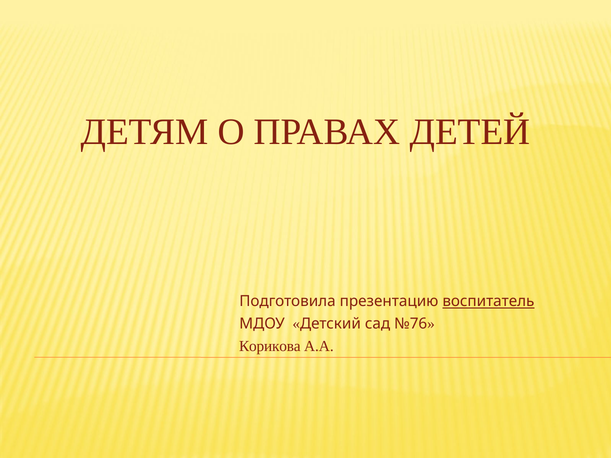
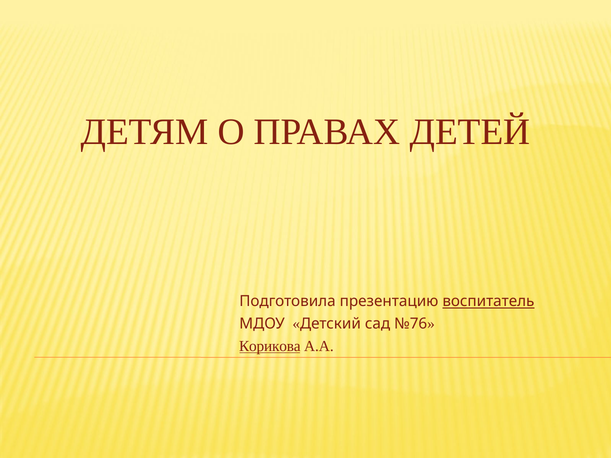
Корикова underline: none -> present
